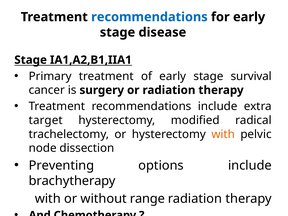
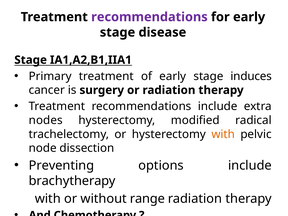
recommendations at (149, 17) colour: blue -> purple
survival: survival -> induces
target: target -> nodes
